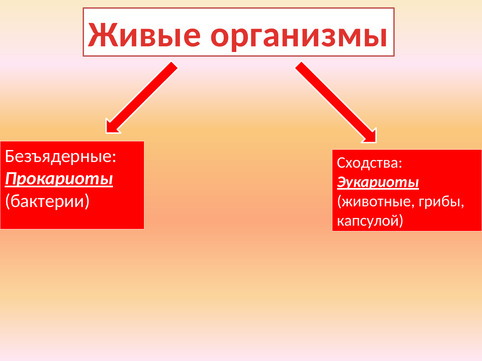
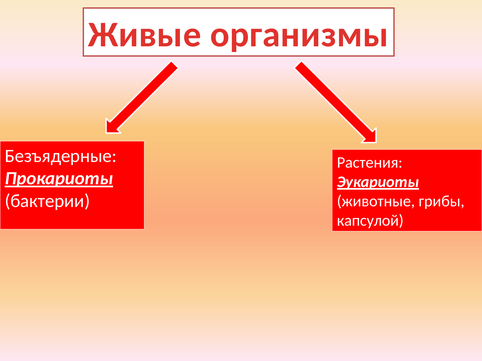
Сходства: Сходства -> Растения
